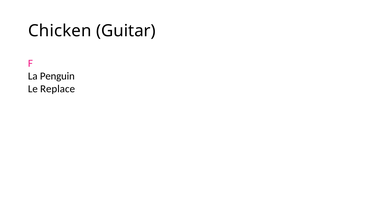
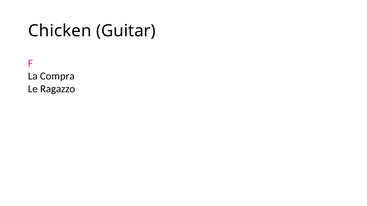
Penguin: Penguin -> Compra
Replace: Replace -> Ragazzo
